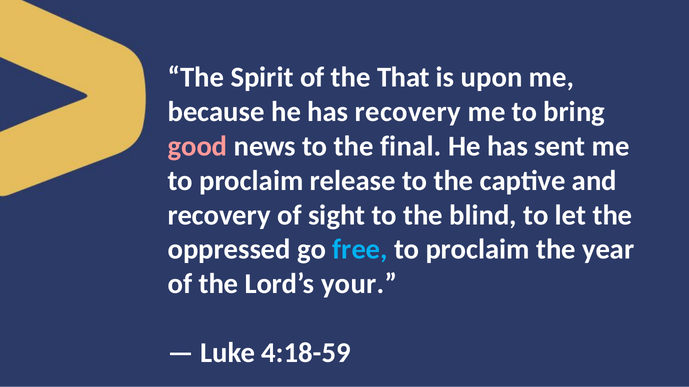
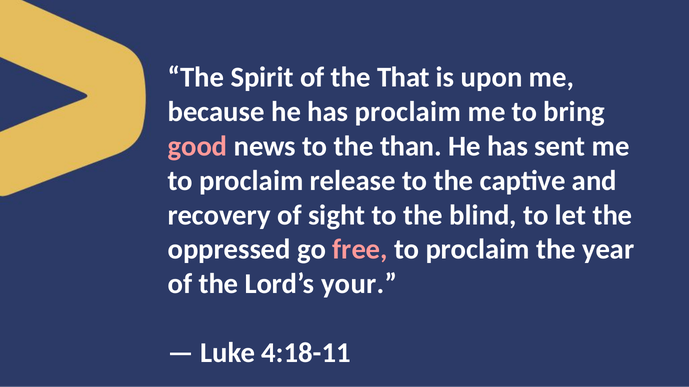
has recovery: recovery -> proclaim
final: final -> than
free colour: light blue -> pink
4:18-59: 4:18-59 -> 4:18-11
